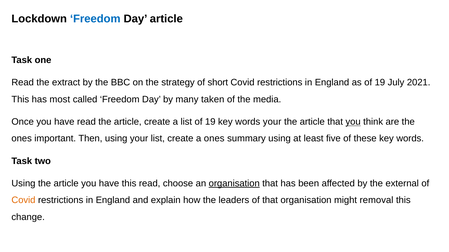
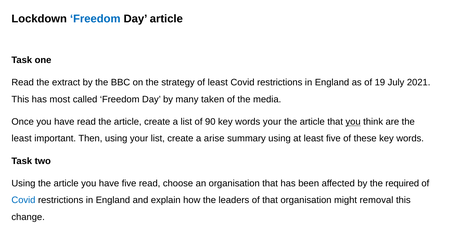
of short: short -> least
list of 19: 19 -> 90
ones at (22, 139): ones -> least
a ones: ones -> arise
have this: this -> five
organisation at (234, 184) underline: present -> none
external: external -> required
Covid at (23, 201) colour: orange -> blue
